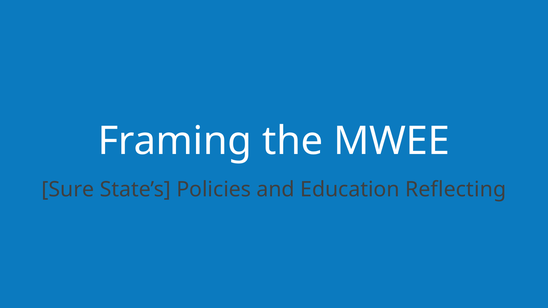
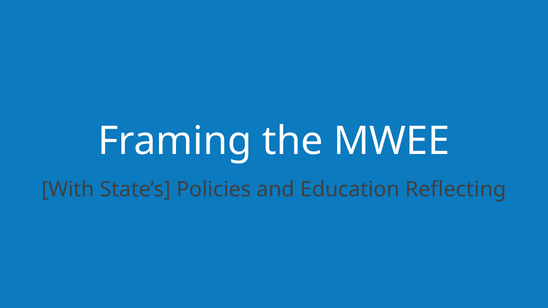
Sure: Sure -> With
